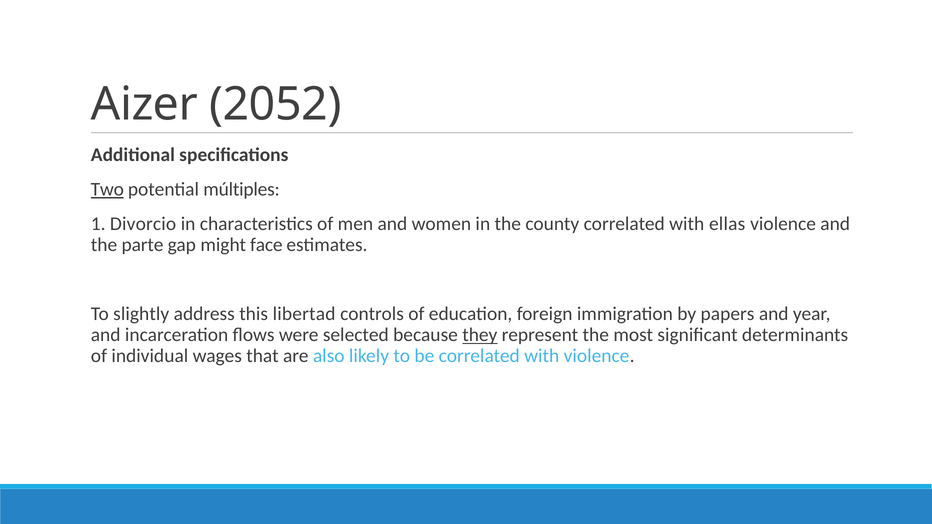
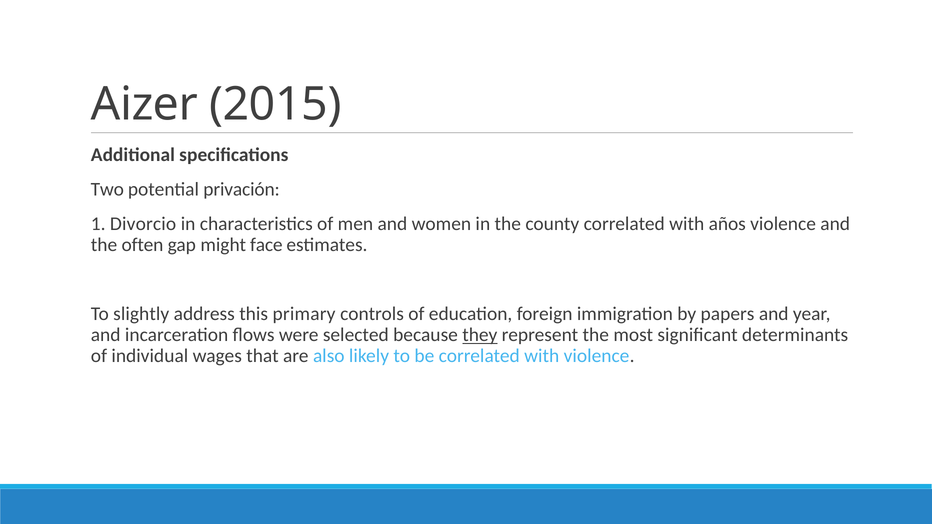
2052: 2052 -> 2015
Two underline: present -> none
múltiples: múltiples -> privación
ellas: ellas -> años
parte: parte -> often
libertad: libertad -> primary
